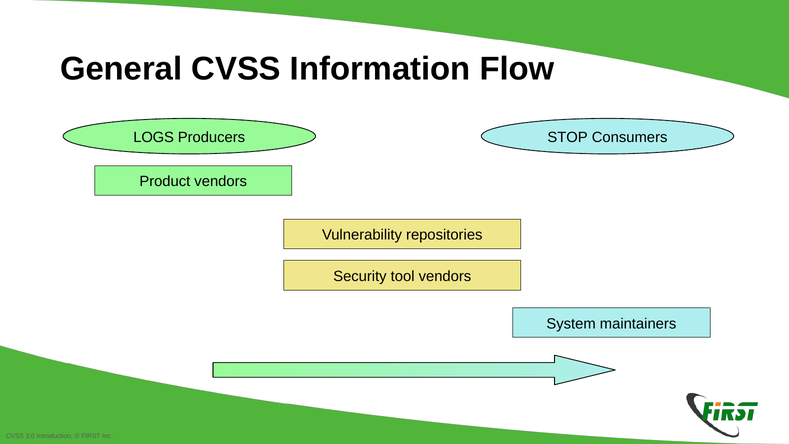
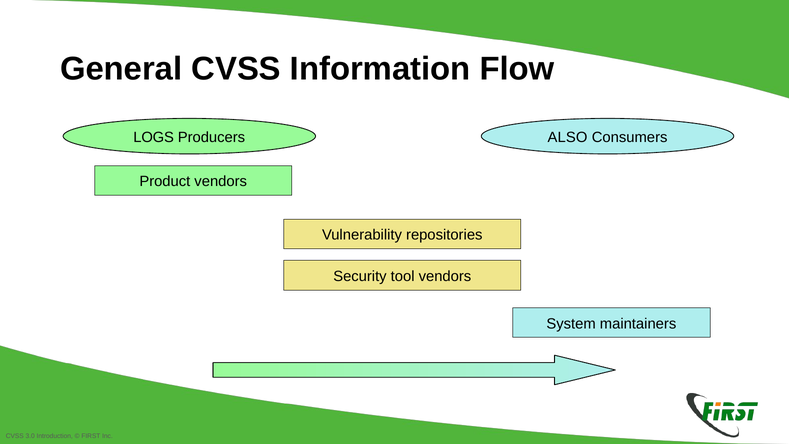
STOP: STOP -> ALSO
